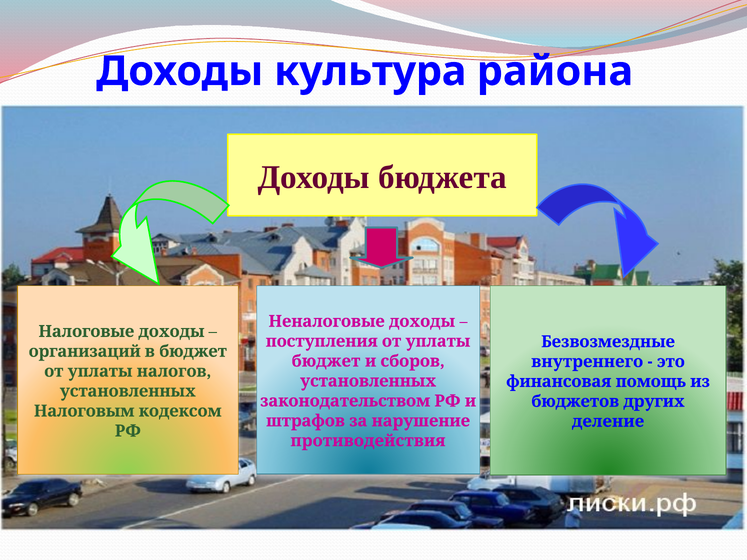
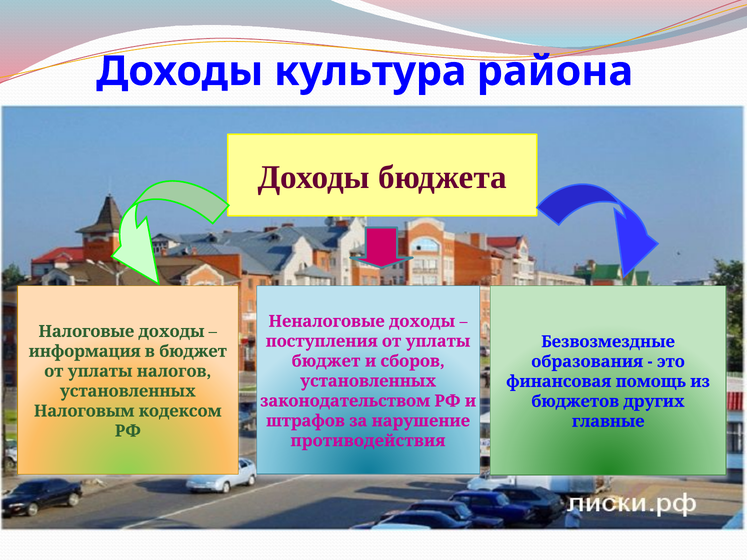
организаций: организаций -> информация
внутреннего: внутреннего -> образования
деление: деление -> главные
